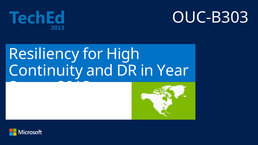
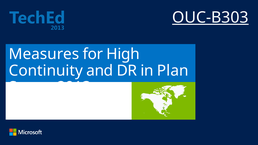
OUC-B303 underline: none -> present
Resiliency: Resiliency -> Measures
Year: Year -> Plan
